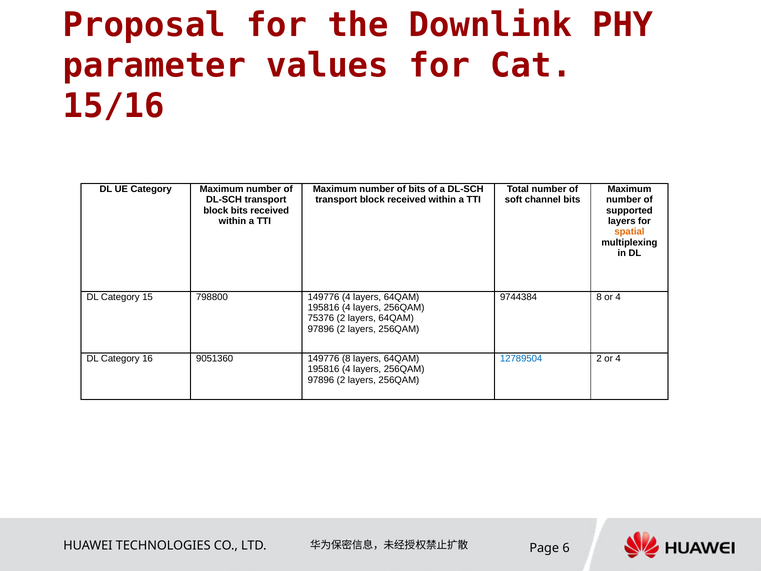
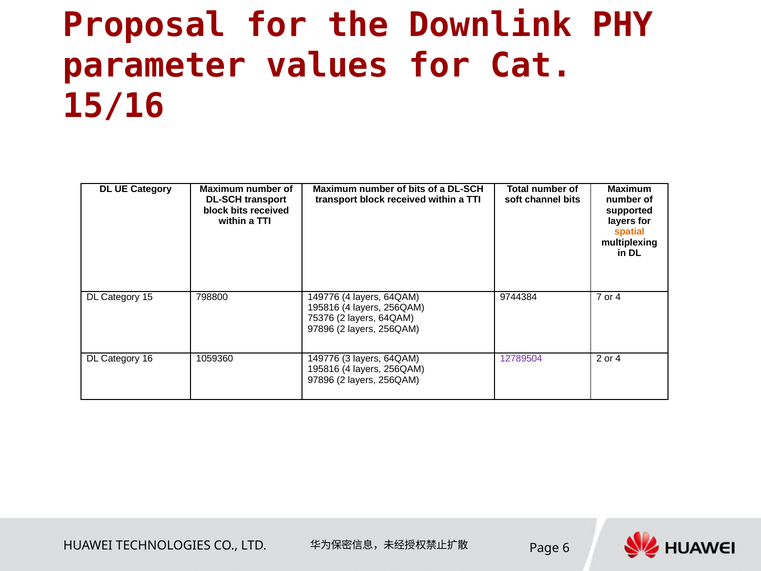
9744384 8: 8 -> 7
9051360: 9051360 -> 1059360
149776 8: 8 -> 3
12789504 colour: blue -> purple
